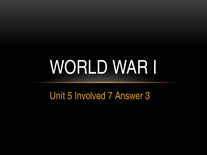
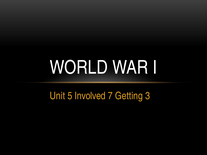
Answer: Answer -> Getting
